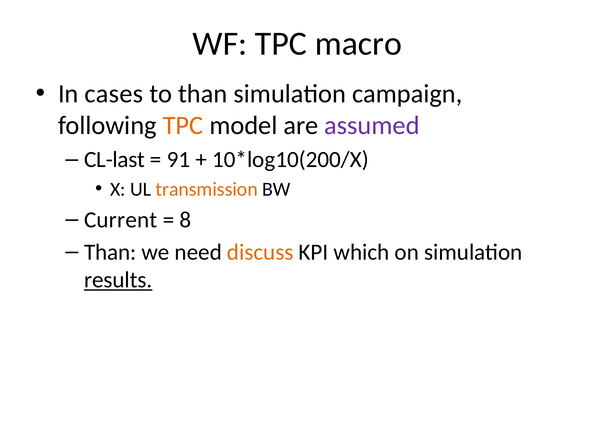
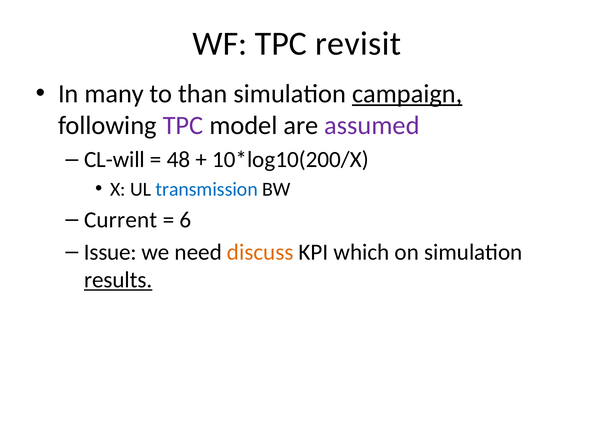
macro: macro -> revisit
cases: cases -> many
campaign underline: none -> present
TPC at (183, 126) colour: orange -> purple
CL-last: CL-last -> CL-will
91: 91 -> 48
transmission colour: orange -> blue
8: 8 -> 6
Than at (110, 252): Than -> Issue
